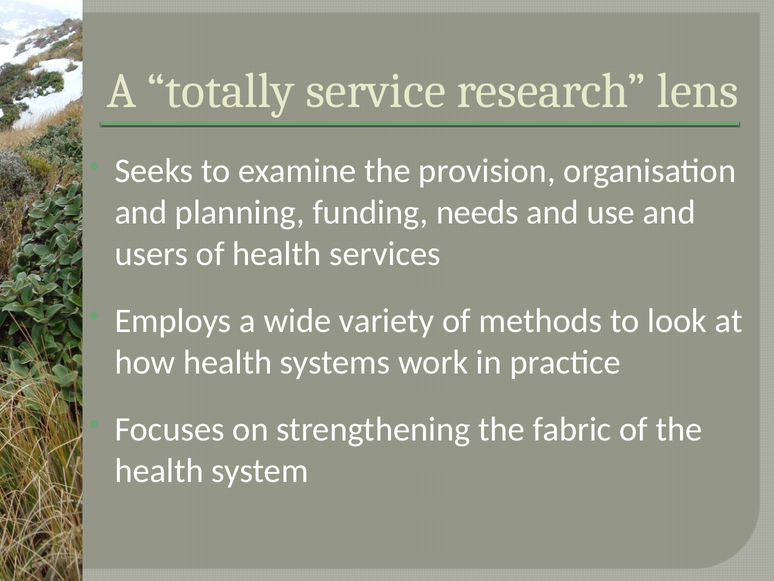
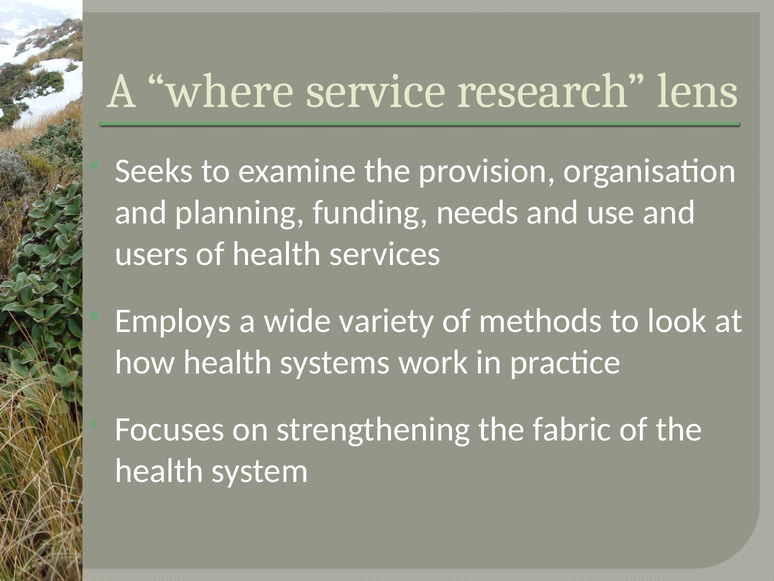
totally: totally -> where
